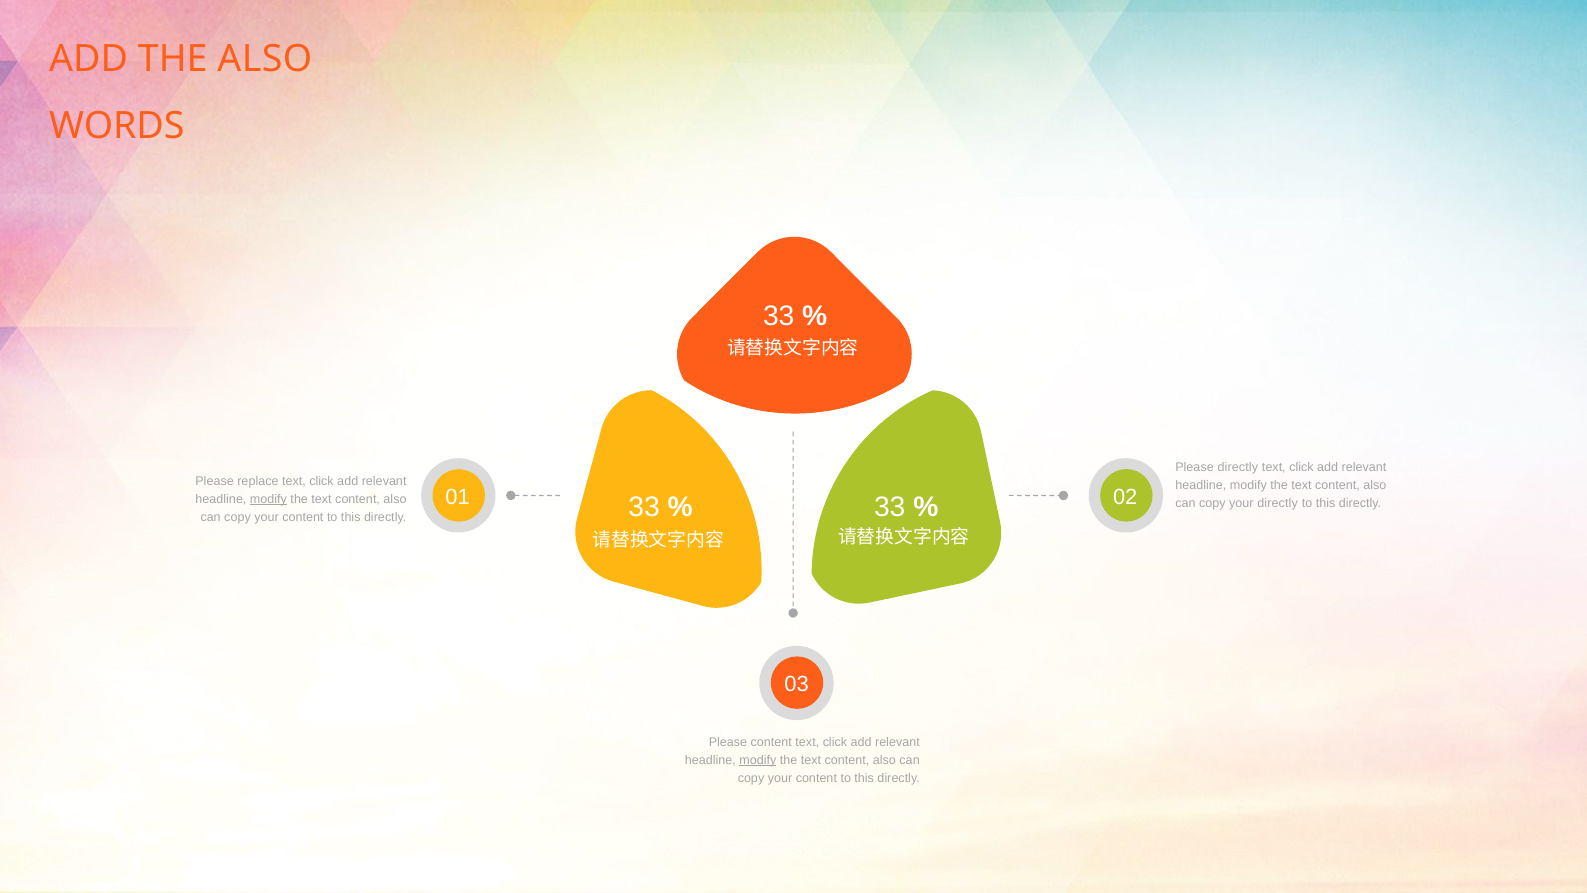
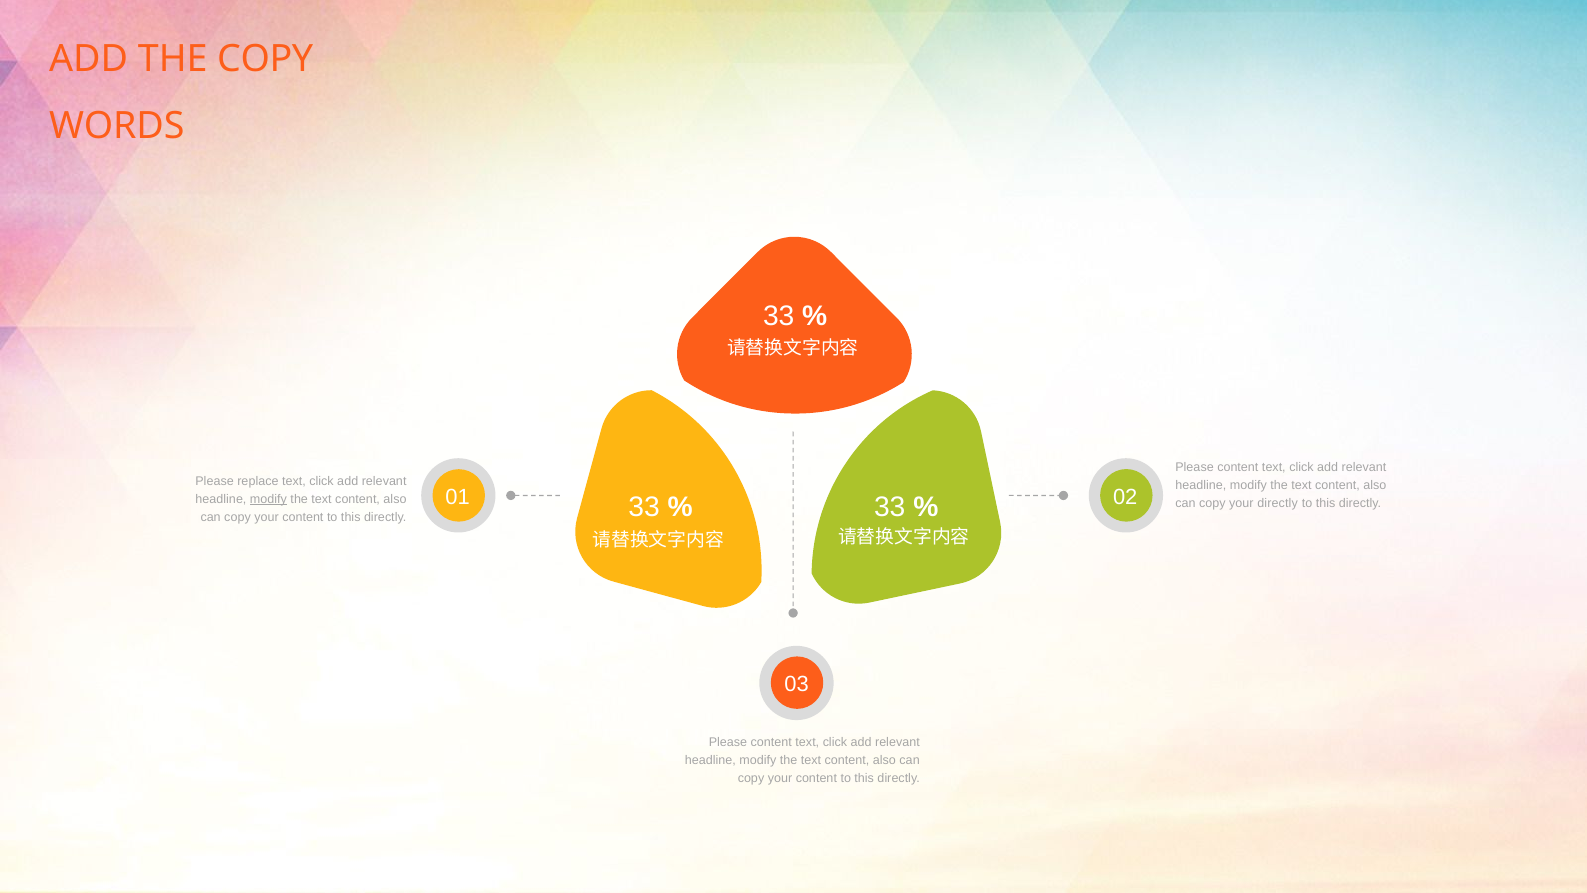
THE ALSO: ALSO -> COPY
directly at (1238, 467): directly -> content
modify at (758, 760) underline: present -> none
